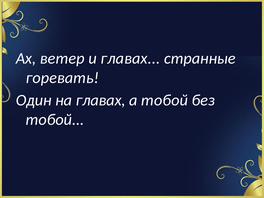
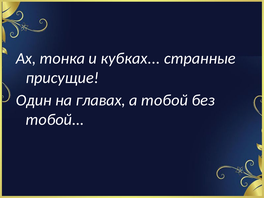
ветер: ветер -> тонка
и главах: главах -> кубках
горевать: горевать -> присущие
